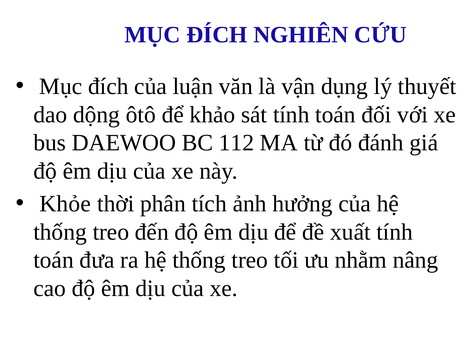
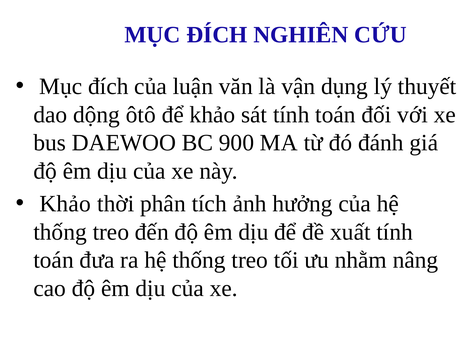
112: 112 -> 900
Khỏe at (65, 204): Khỏe -> Khảo
